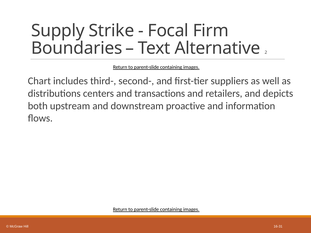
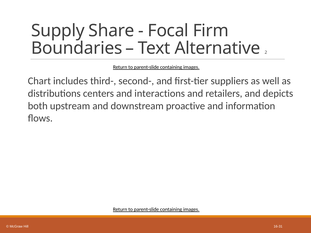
Strike: Strike -> Share
transactions: transactions -> interactions
